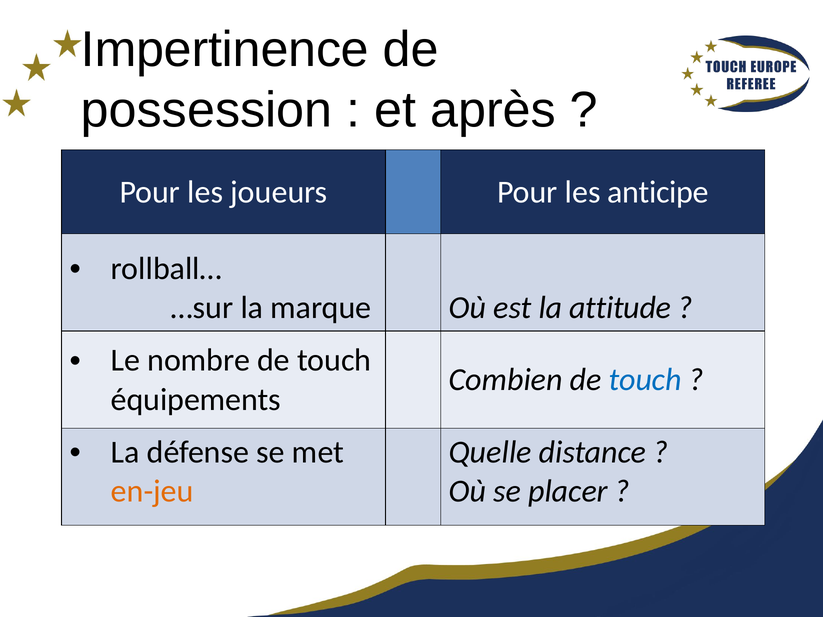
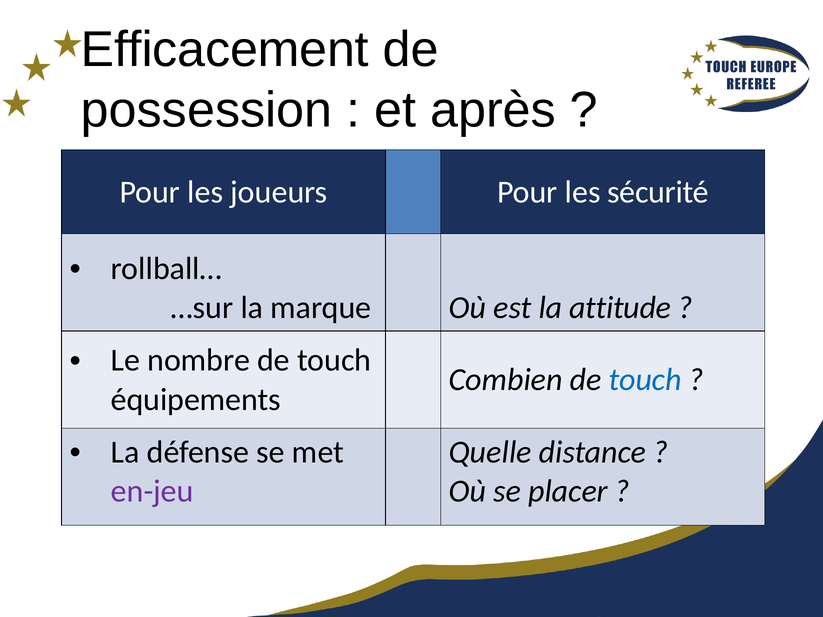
Impertinence: Impertinence -> Efficacement
anticipe: anticipe -> sécurité
en-jeu colour: orange -> purple
